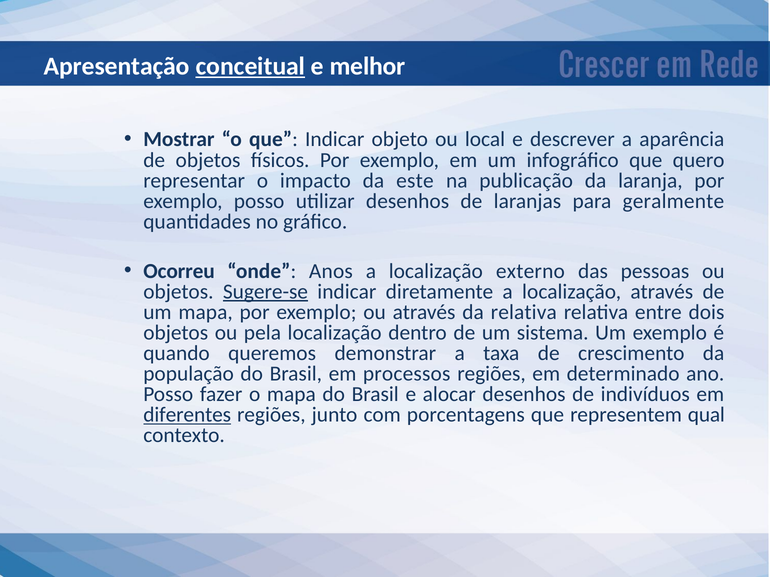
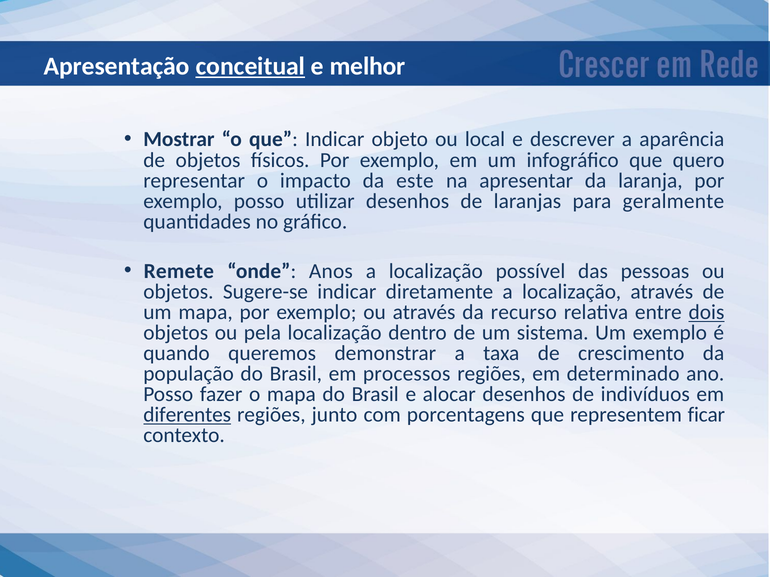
publicação: publicação -> apresentar
Ocorreu: Ocorreu -> Remete
externo: externo -> possível
Sugere-se underline: present -> none
da relativa: relativa -> recurso
dois underline: none -> present
qual: qual -> ficar
